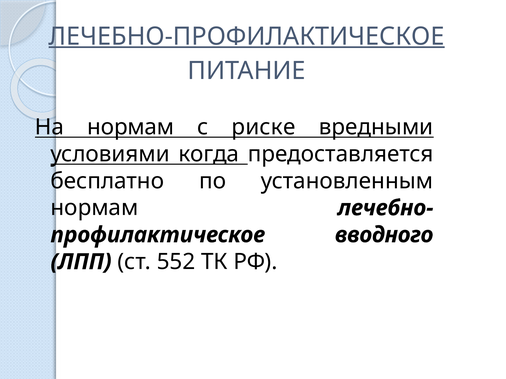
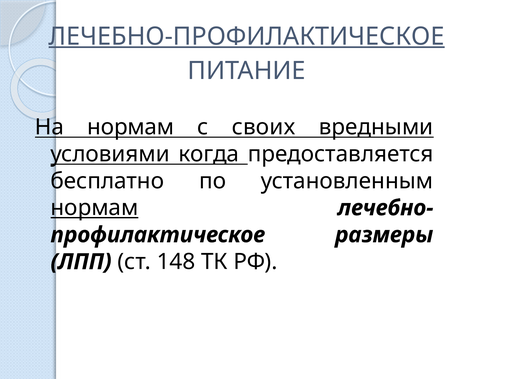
риске: риске -> своих
нормам at (94, 208) underline: none -> present
вводного: вводного -> размеры
552: 552 -> 148
